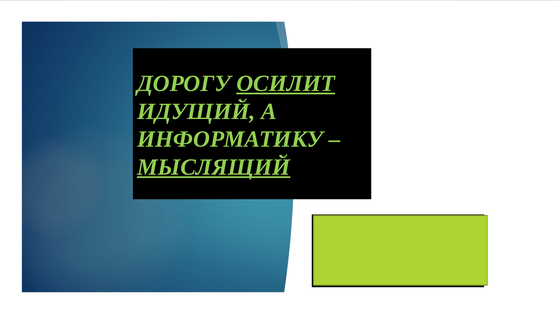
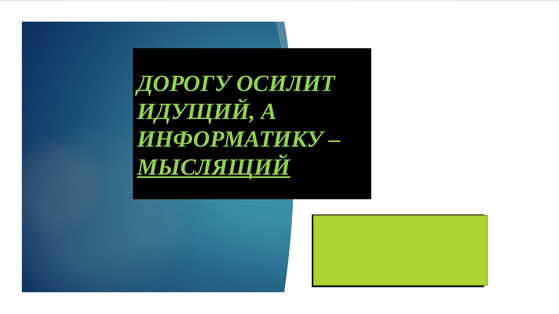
ОСИЛИТ underline: present -> none
